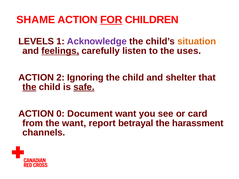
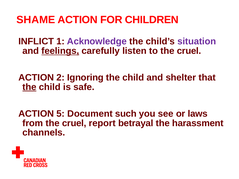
FOR underline: present -> none
LEVELS: LEVELS -> INFLICT
situation colour: orange -> purple
to the uses: uses -> cruel
safe underline: present -> none
0: 0 -> 5
Document want: want -> such
card: card -> laws
from the want: want -> cruel
